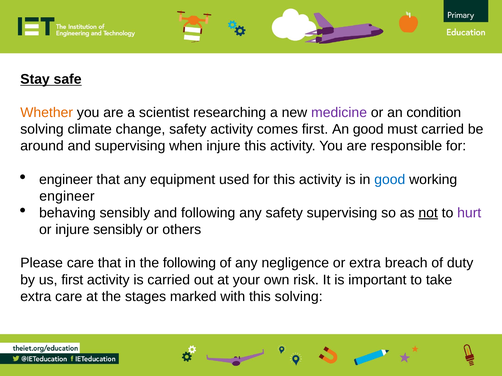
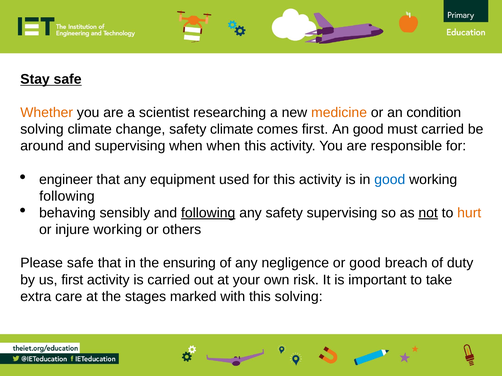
medicine colour: purple -> orange
safety activity: activity -> climate
when injure: injure -> when
engineer at (67, 196): engineer -> following
following at (208, 213) underline: none -> present
hurt colour: purple -> orange
injure sensibly: sensibly -> working
Please care: care -> safe
the following: following -> ensuring
or extra: extra -> good
